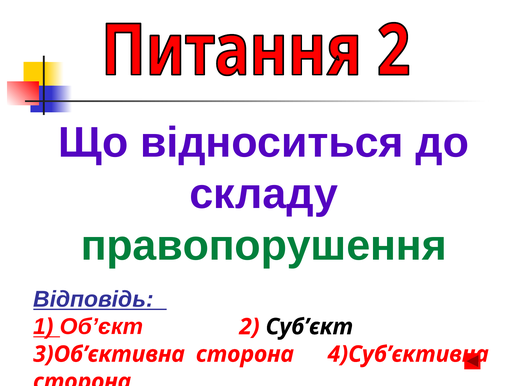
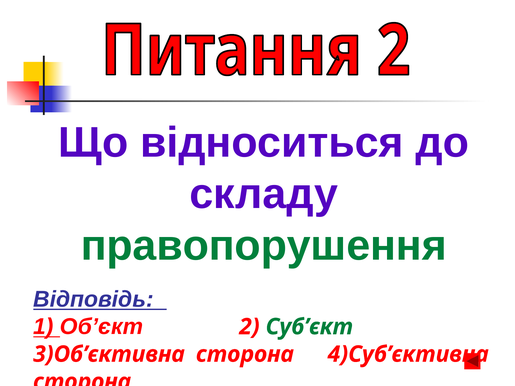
Суб’єкт colour: black -> green
